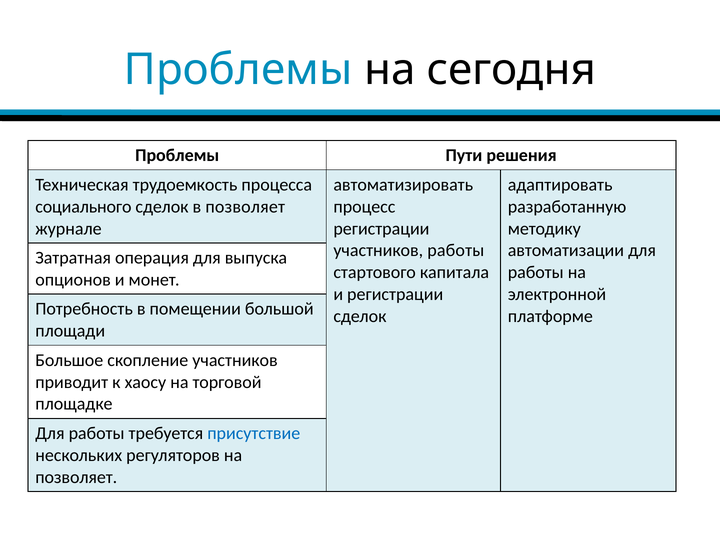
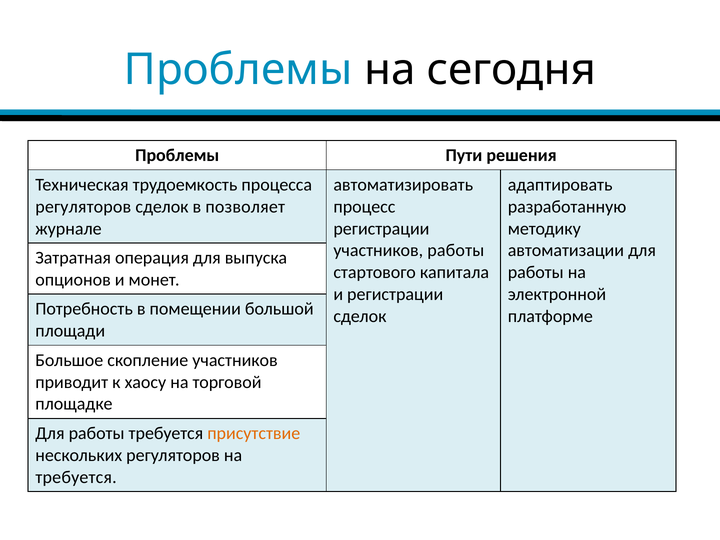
социального at (83, 207): социального -> регуляторов
присутствие colour: blue -> orange
позволяет at (76, 477): позволяет -> требуется
